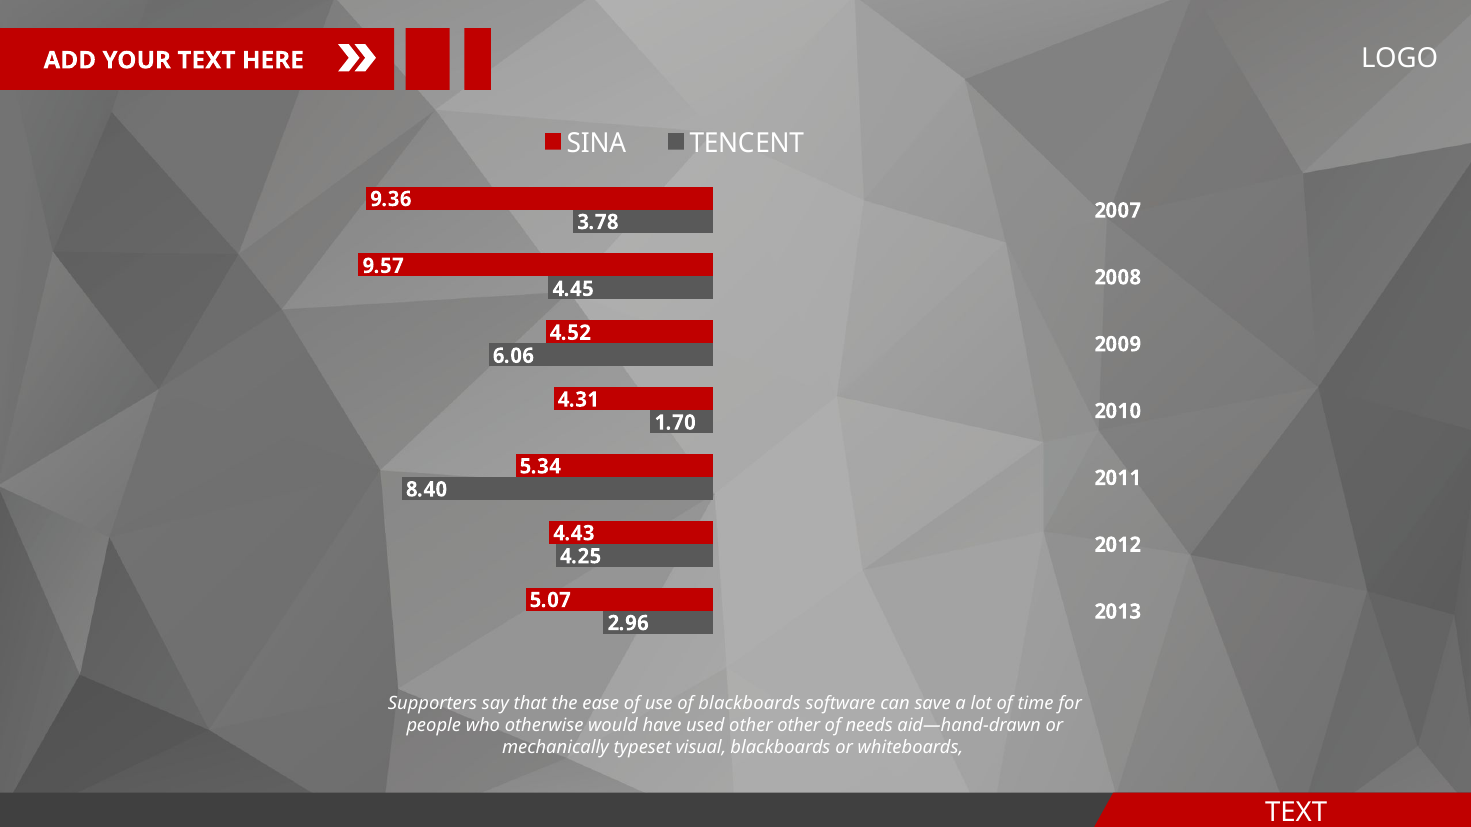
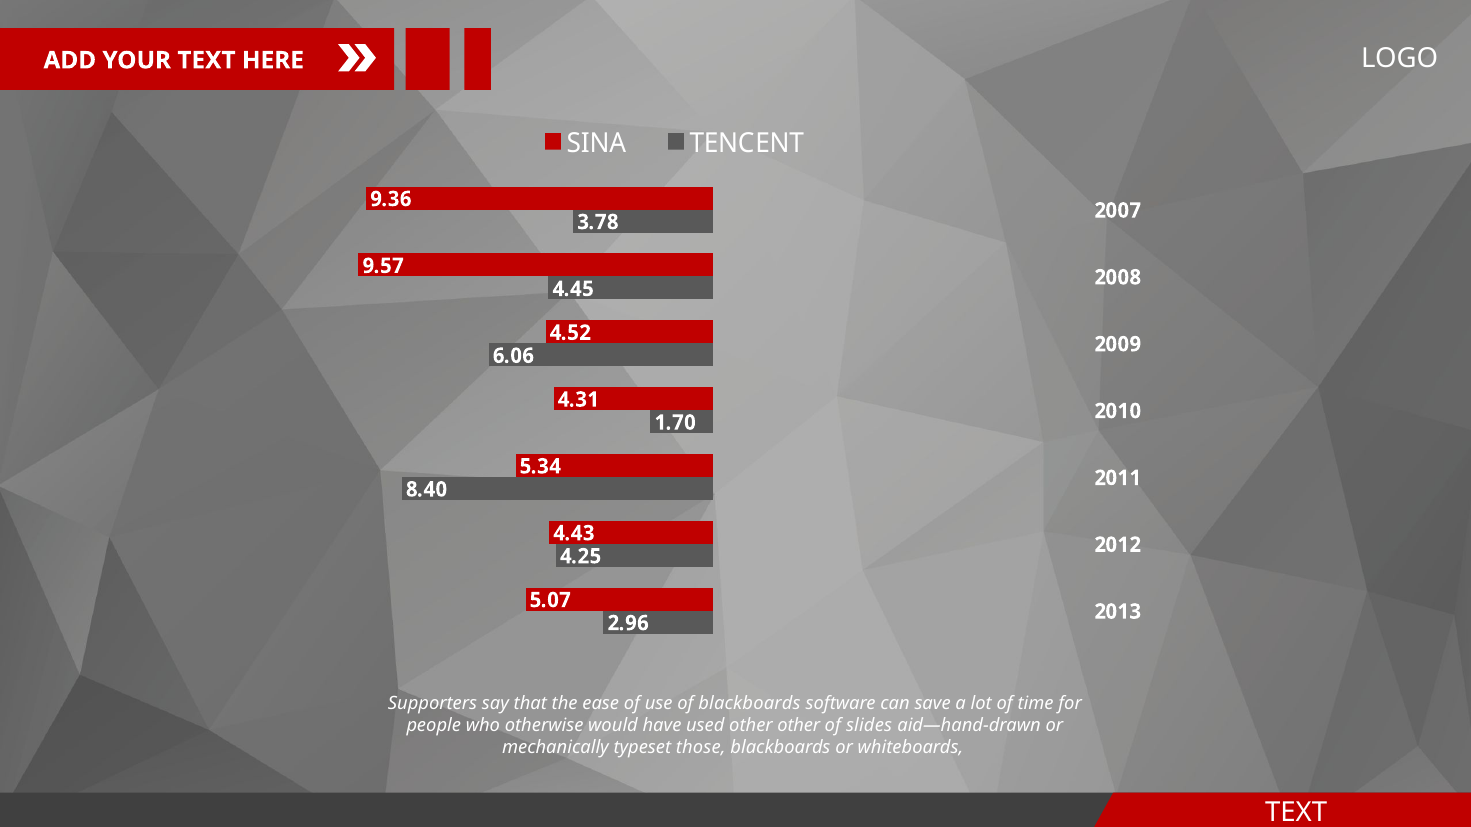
needs: needs -> slides
visual: visual -> those
